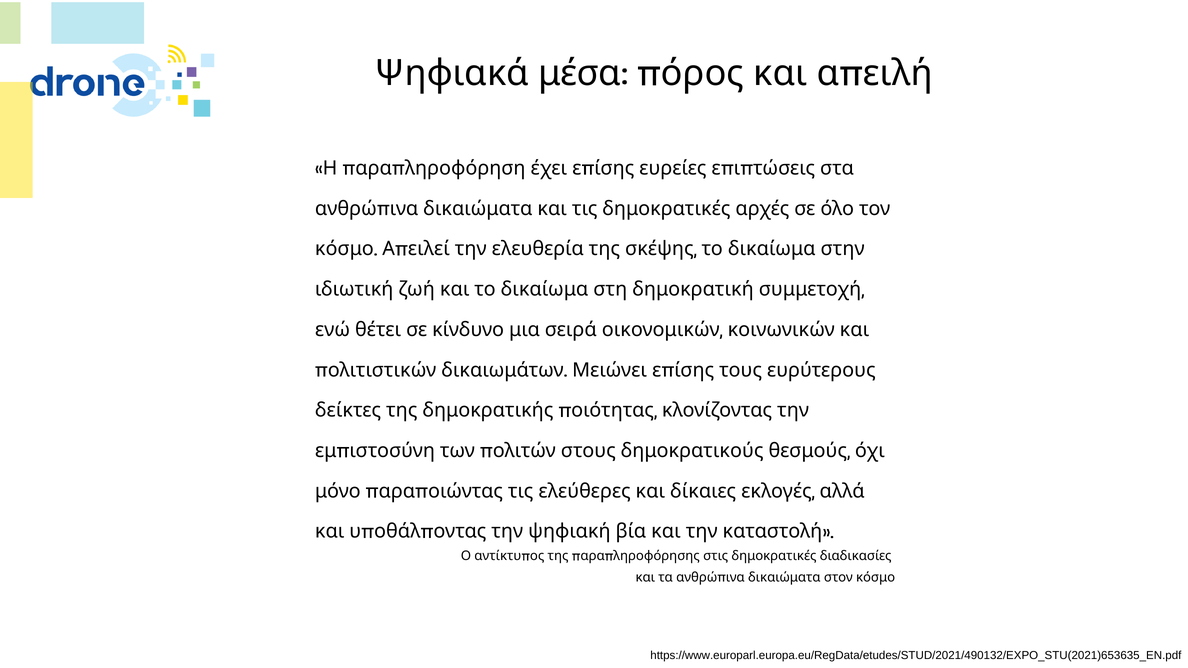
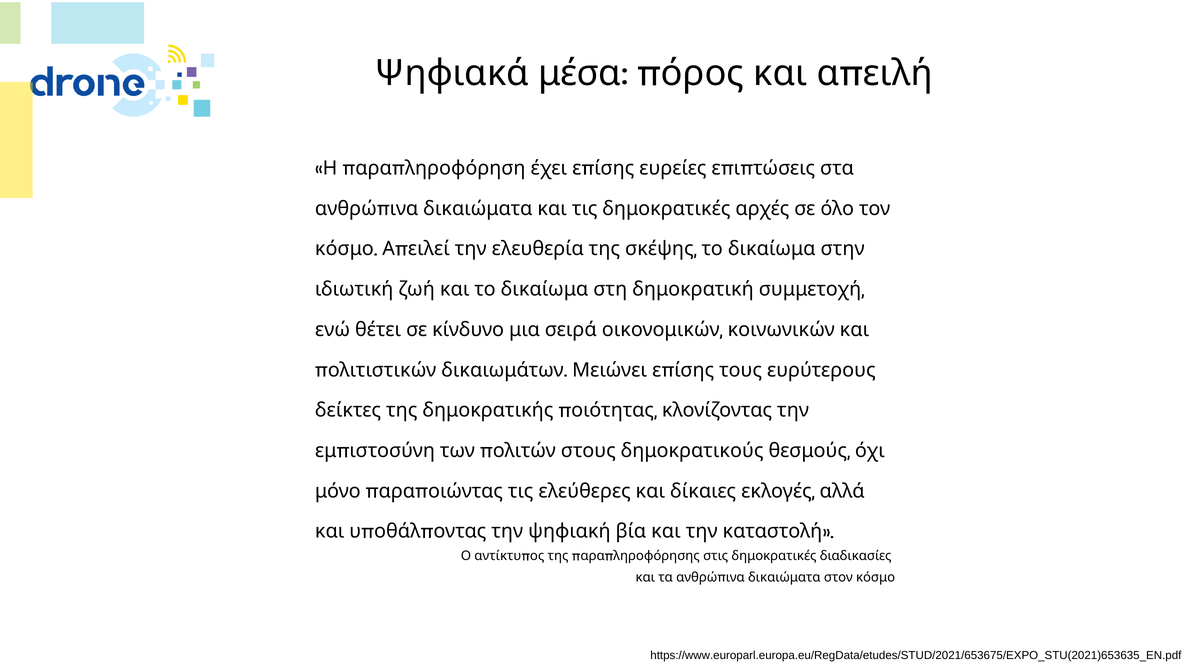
https://www.europarl.europa.eu/RegData/etudes/STUD/2021/490132/EXPO_STU(2021)653635_EN.pdf: https://www.europarl.europa.eu/RegData/etudes/STUD/2021/490132/EXPO_STU(2021)653635_EN.pdf -> https://www.europarl.europa.eu/RegData/etudes/STUD/2021/653675/EXPO_STU(2021)653635_EN.pdf
